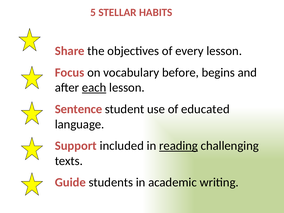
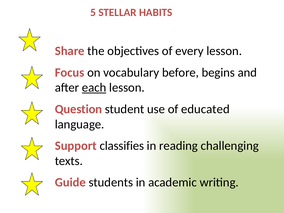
Sentence: Sentence -> Question
included: included -> classifies
reading underline: present -> none
